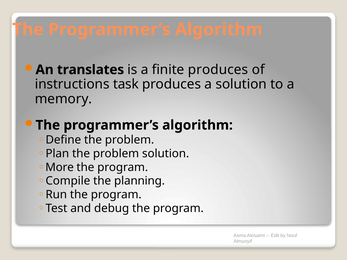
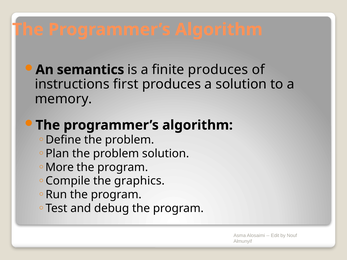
translates: translates -> semantics
task: task -> first
planning: planning -> graphics
